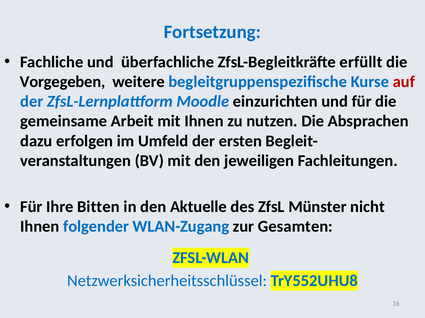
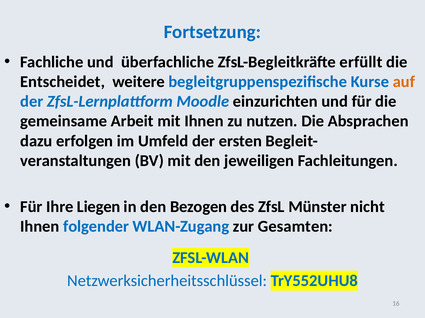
Vorgegeben: Vorgegeben -> Entscheidet
auf colour: red -> orange
Bitten: Bitten -> Liegen
Aktuelle: Aktuelle -> Bezogen
